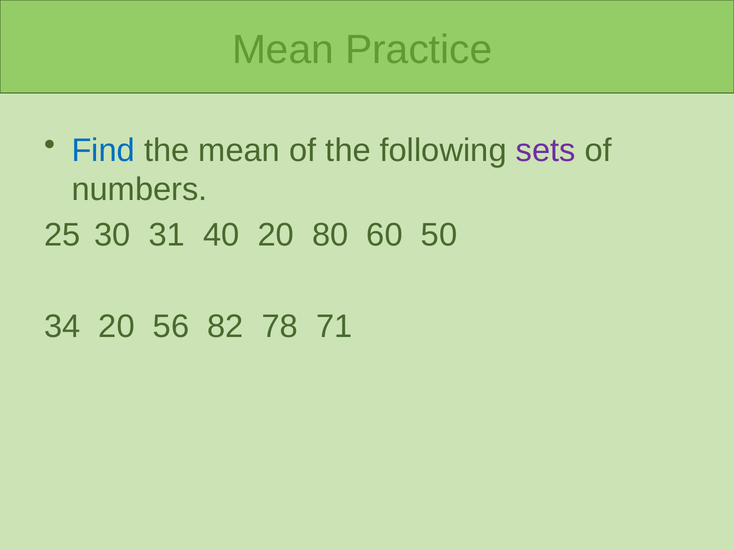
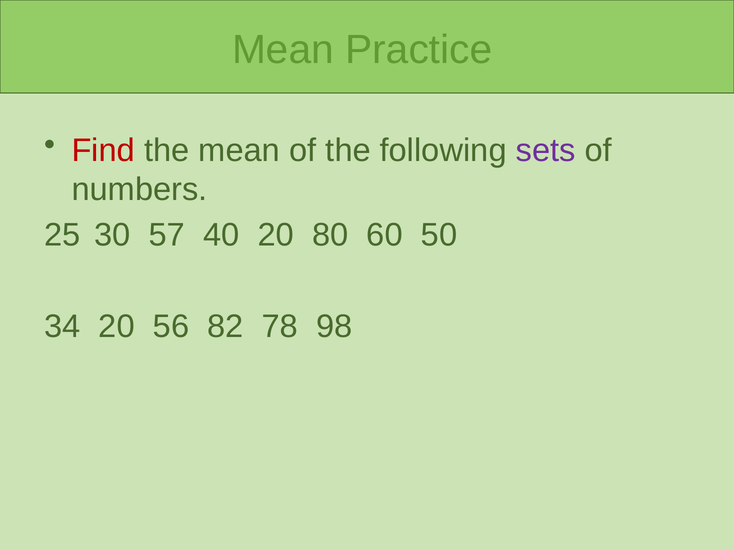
Find colour: blue -> red
31: 31 -> 57
71: 71 -> 98
